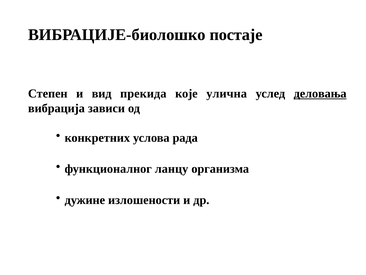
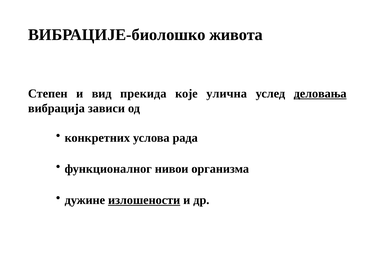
постаје: постаје -> живота
ланцу: ланцу -> нивои
излошености underline: none -> present
